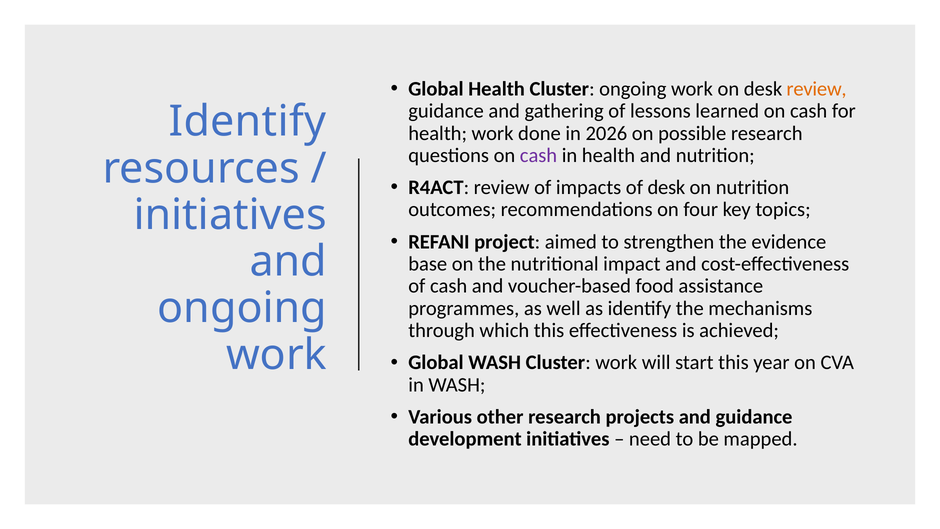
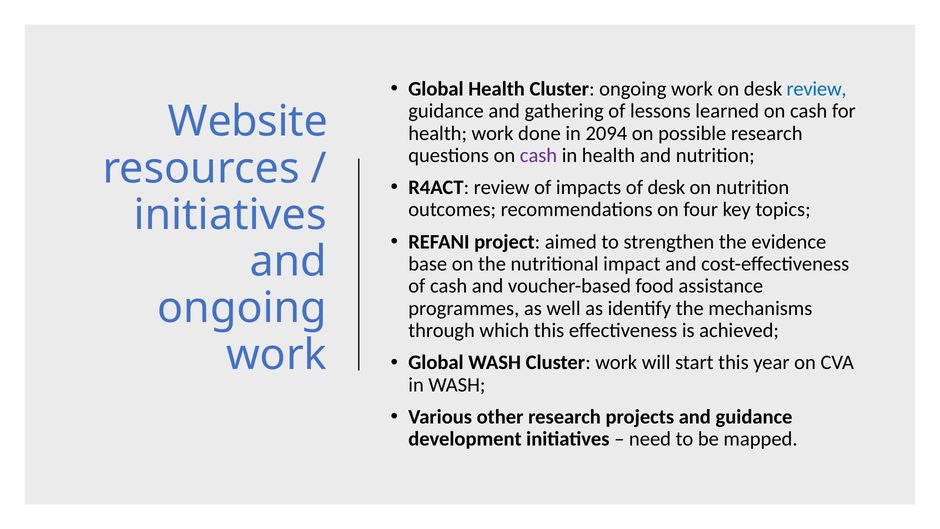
review at (817, 89) colour: orange -> blue
Identify at (247, 122): Identify -> Website
2026: 2026 -> 2094
